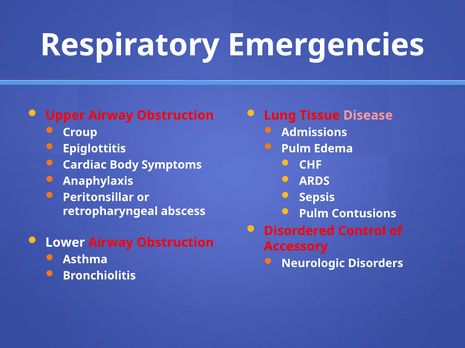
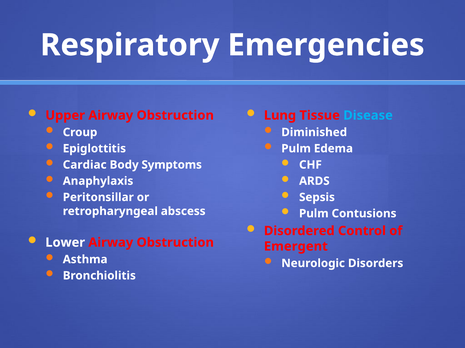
Disease colour: pink -> light blue
Admissions: Admissions -> Diminished
Accessory: Accessory -> Emergent
